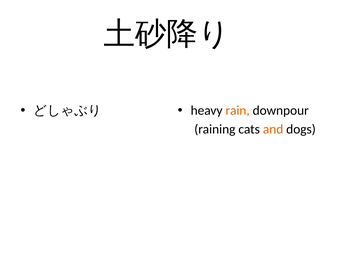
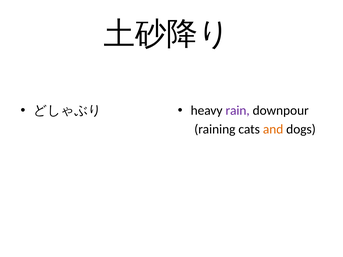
rain colour: orange -> purple
